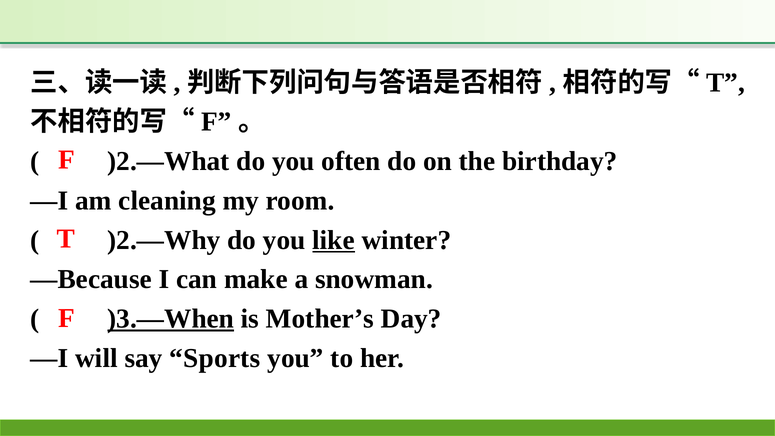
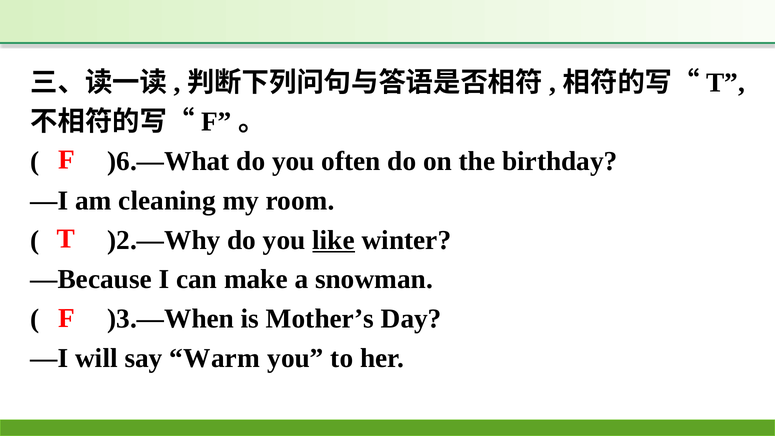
)2.—What: )2.—What -> )6.—What
)3.—When underline: present -> none
Sports: Sports -> Warm
